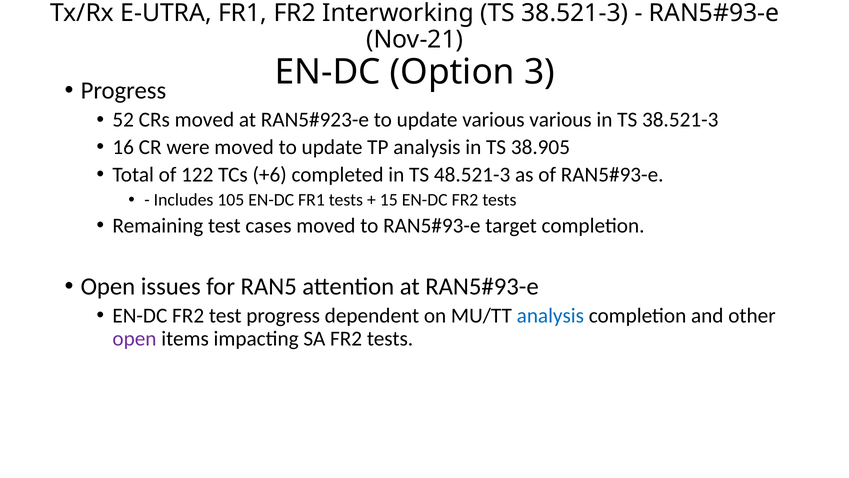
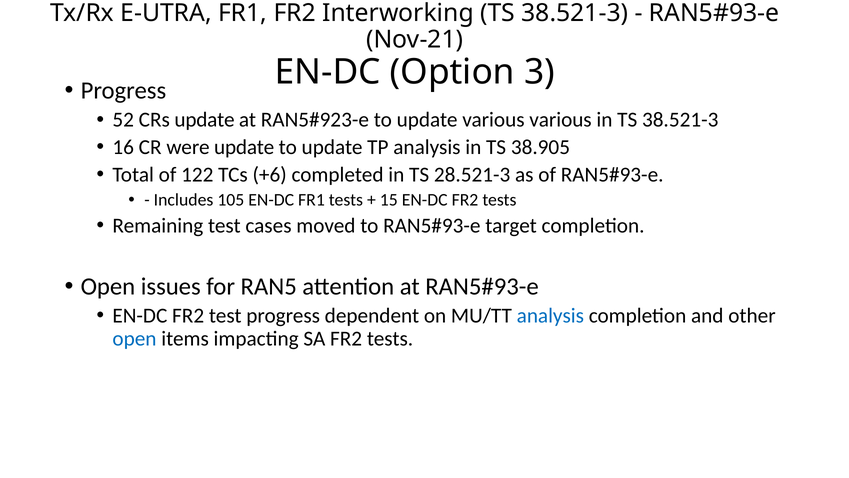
CRs moved: moved -> update
were moved: moved -> update
48.521-3: 48.521-3 -> 28.521-3
open at (135, 338) colour: purple -> blue
